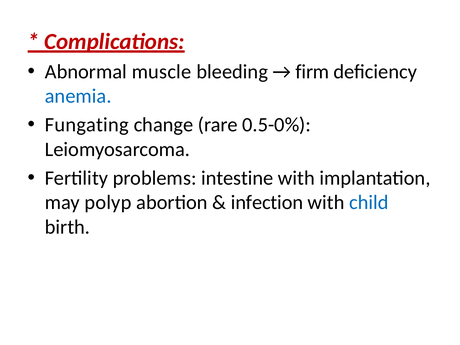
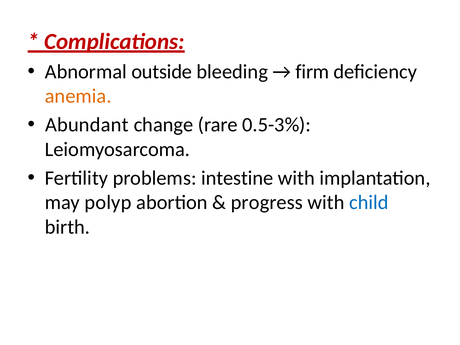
muscle: muscle -> outside
anemia colour: blue -> orange
Fungating: Fungating -> Abundant
0.5-0%: 0.5-0% -> 0.5-3%
infection: infection -> progress
